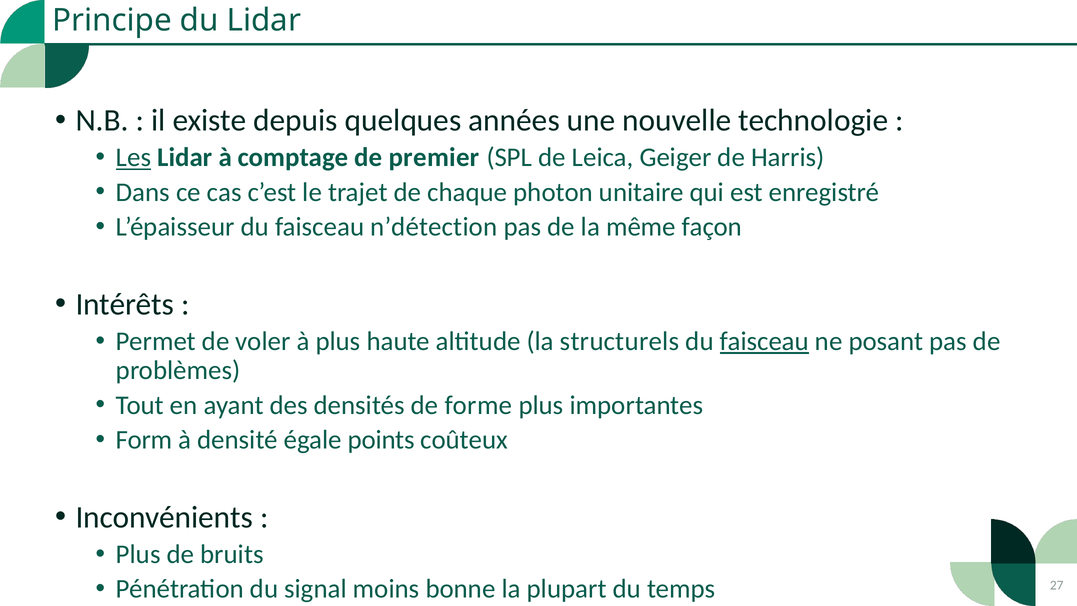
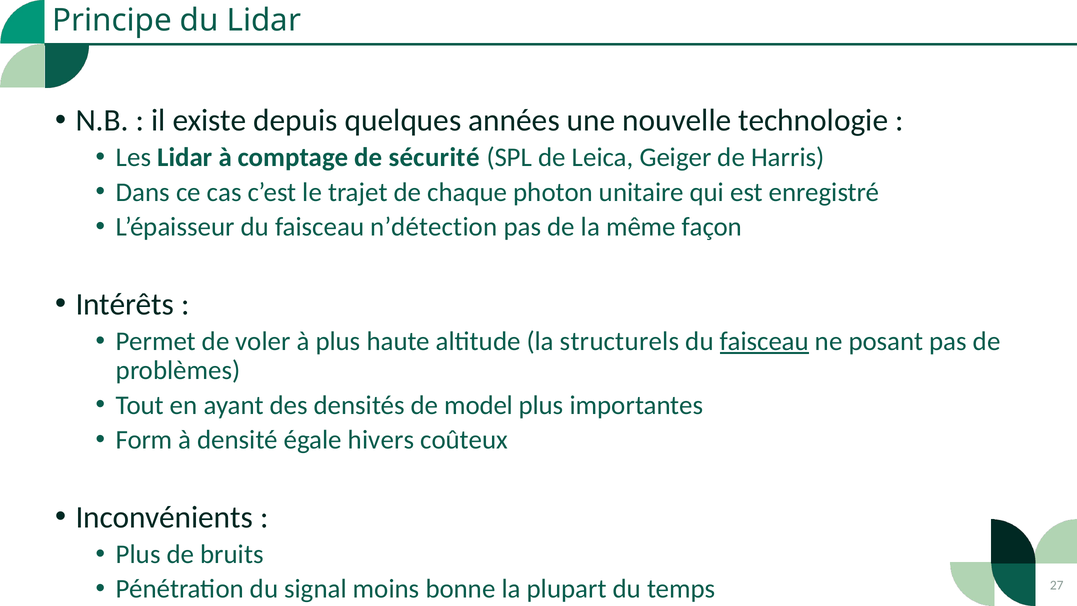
Les underline: present -> none
premier: premier -> sécurité
forme: forme -> model
points: points -> hivers
